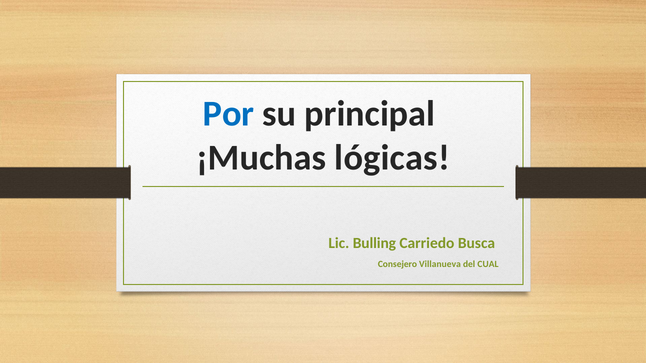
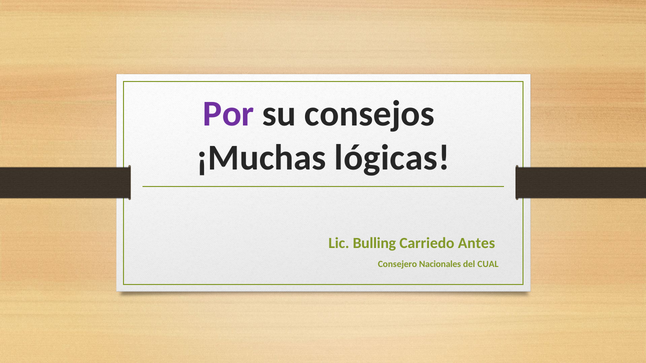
Por colour: blue -> purple
principal: principal -> consejos
Busca: Busca -> Antes
Villanueva: Villanueva -> Nacionales
